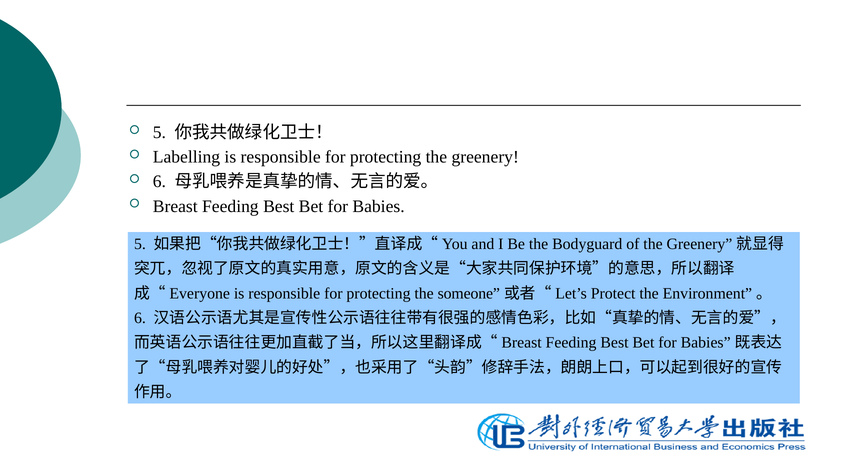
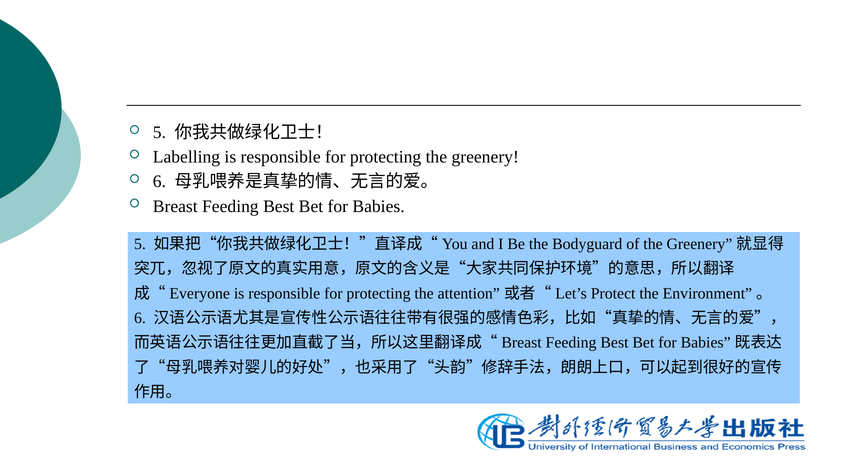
someone: someone -> attention
